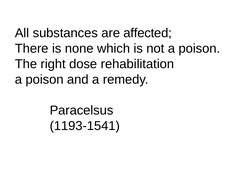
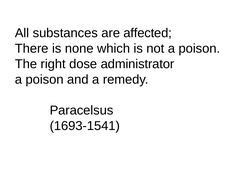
rehabilitation: rehabilitation -> administrator
1193-1541: 1193-1541 -> 1693-1541
